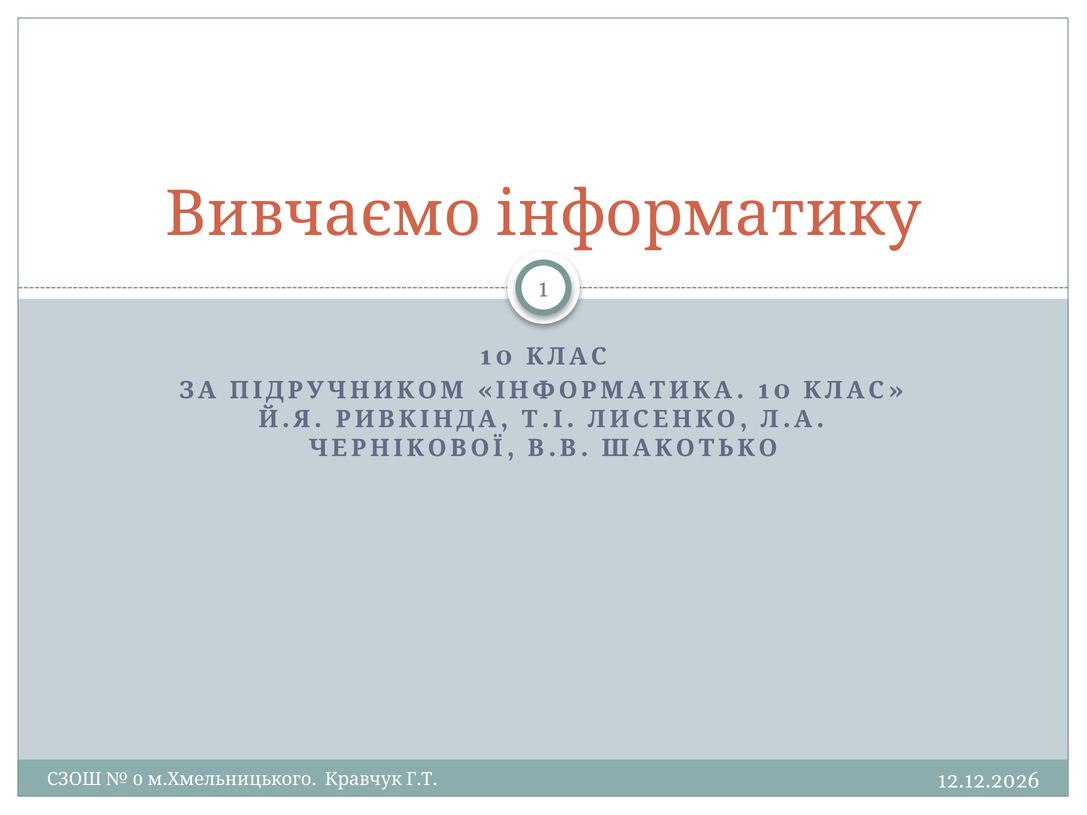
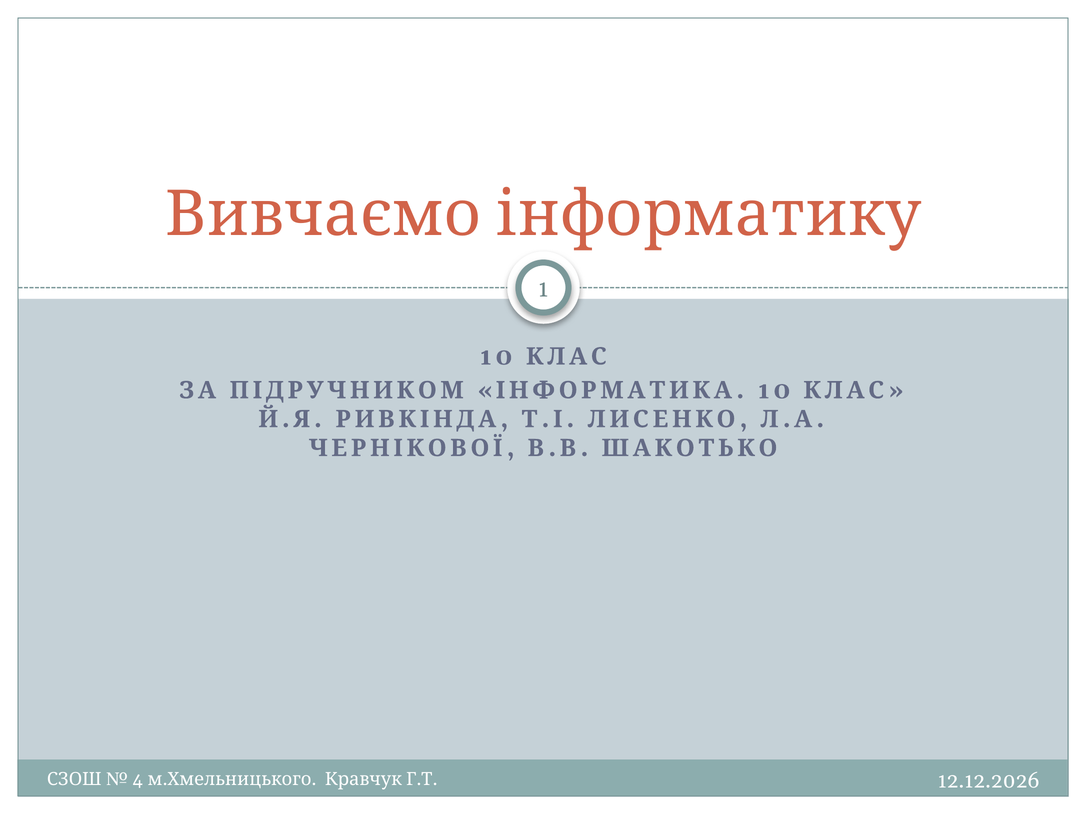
0: 0 -> 4
